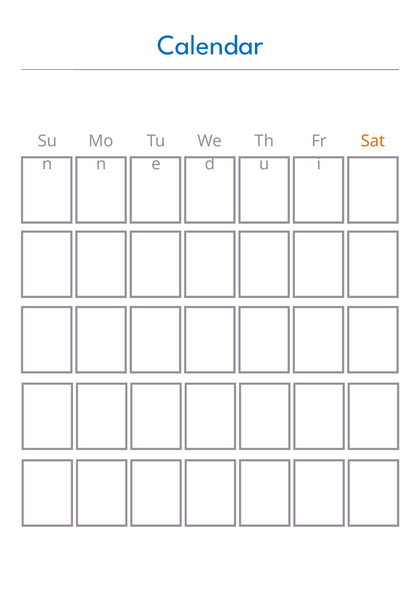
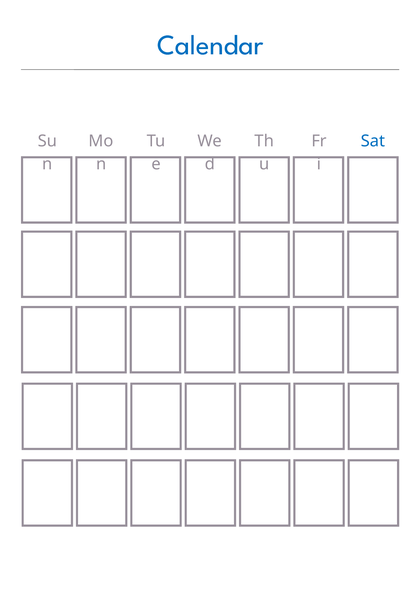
Sat colour: orange -> blue
